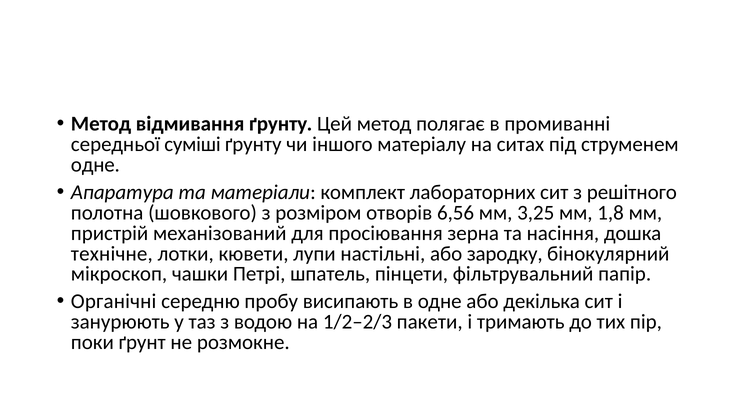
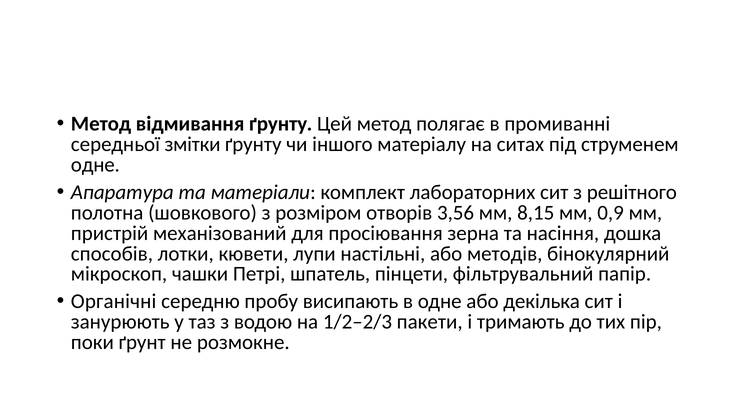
суміші: суміші -> змітки
6,56: 6,56 -> 3,56
3,25: 3,25 -> 8,15
1,8: 1,8 -> 0,9
технічне: технічне -> способів
зародку: зародку -> методів
